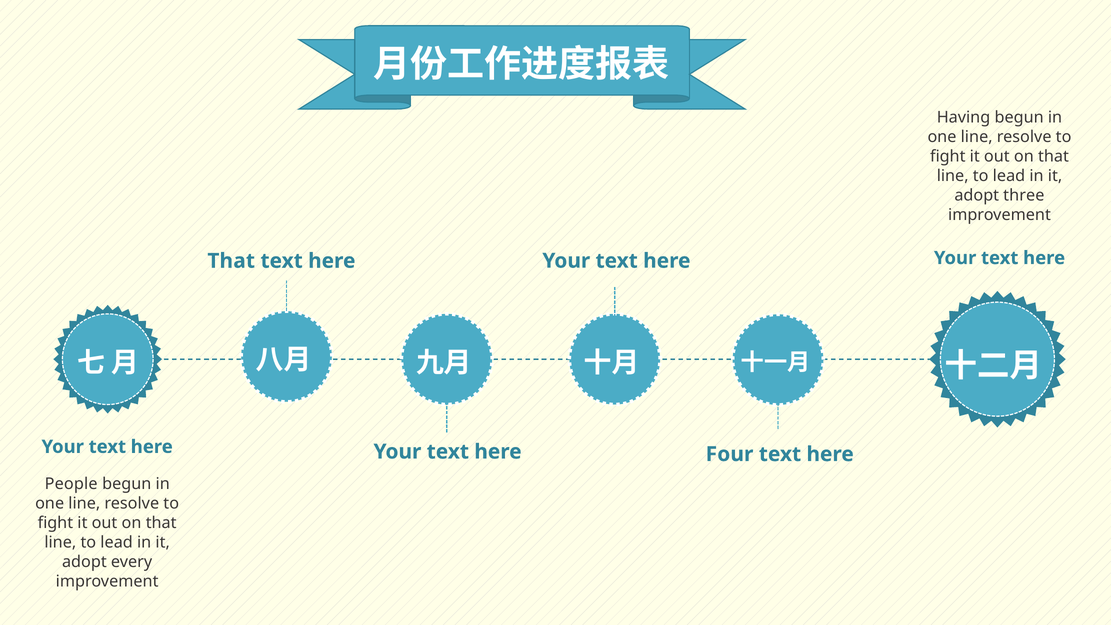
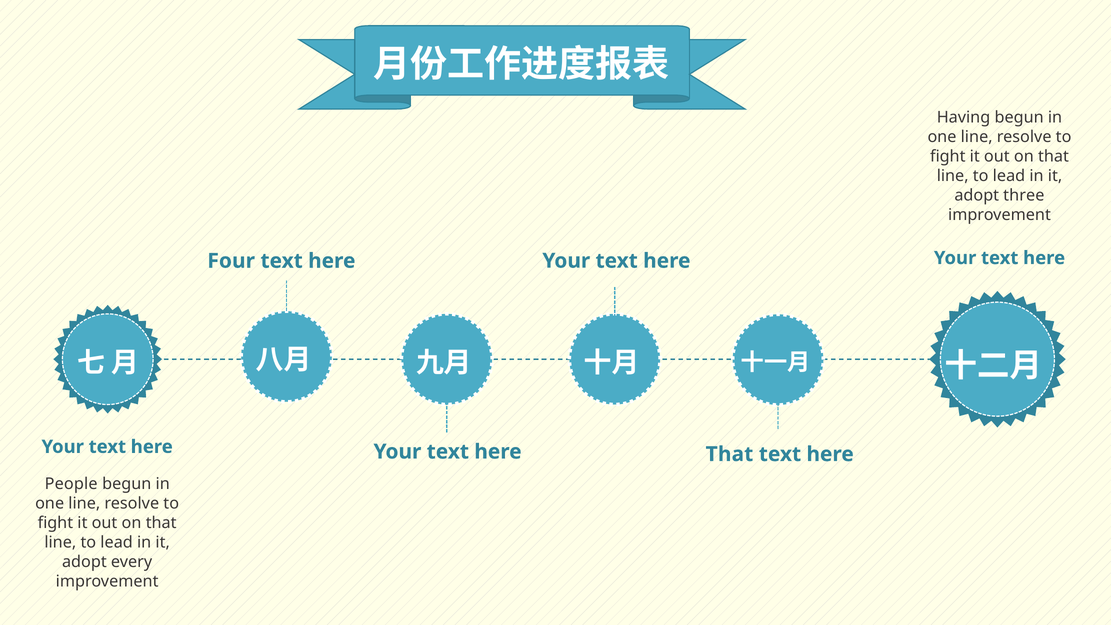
That at (231, 261): That -> Four
Four at (730, 454): Four -> That
